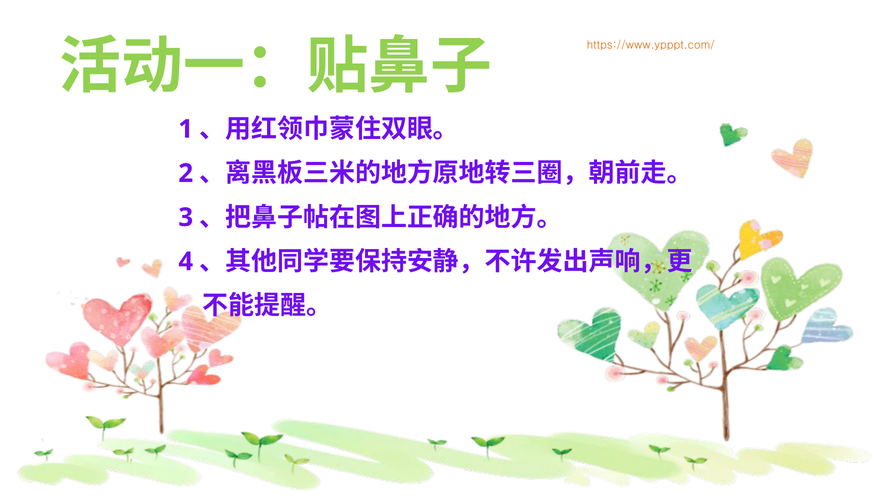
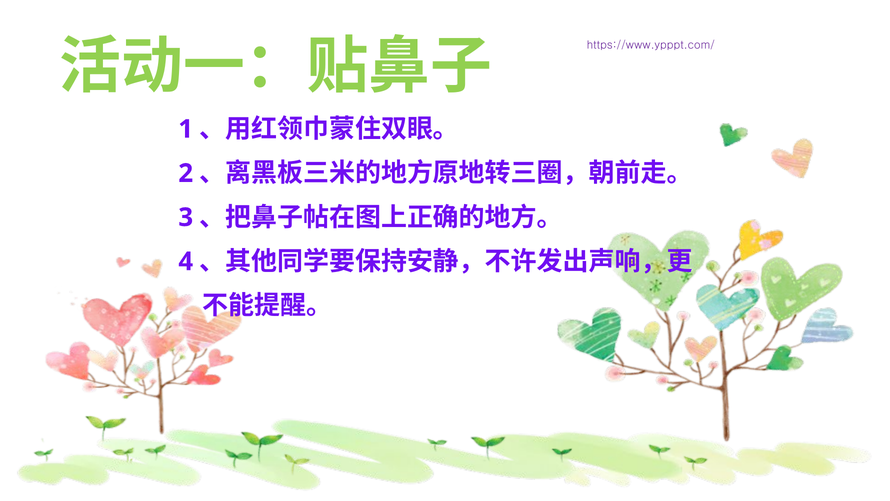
https://www.ypppt.com/ colour: orange -> purple
